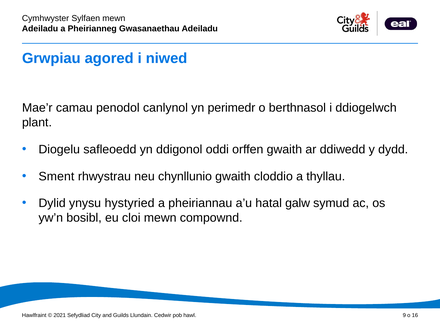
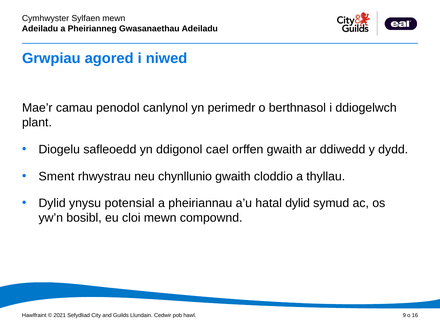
oddi: oddi -> cael
hystyried: hystyried -> potensial
hatal galw: galw -> dylid
